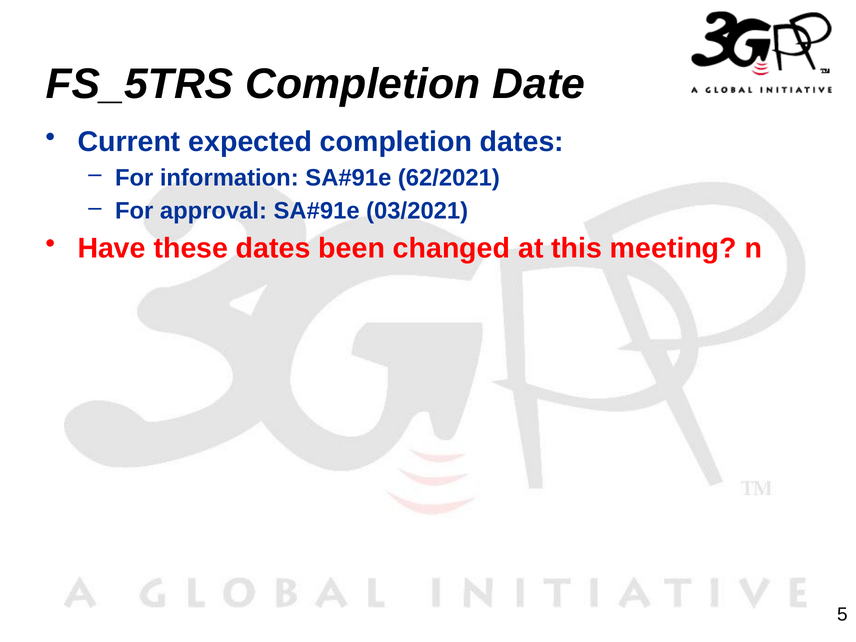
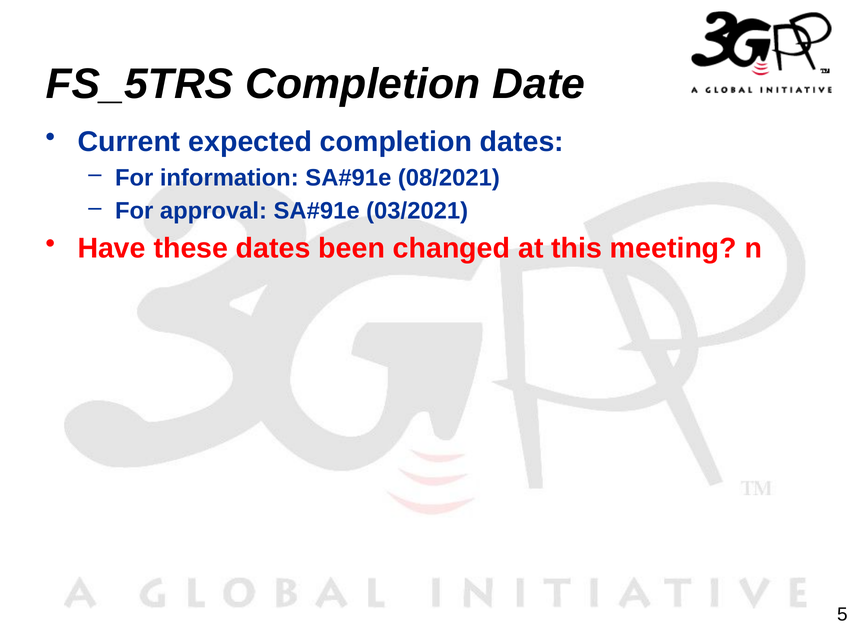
62/2021: 62/2021 -> 08/2021
